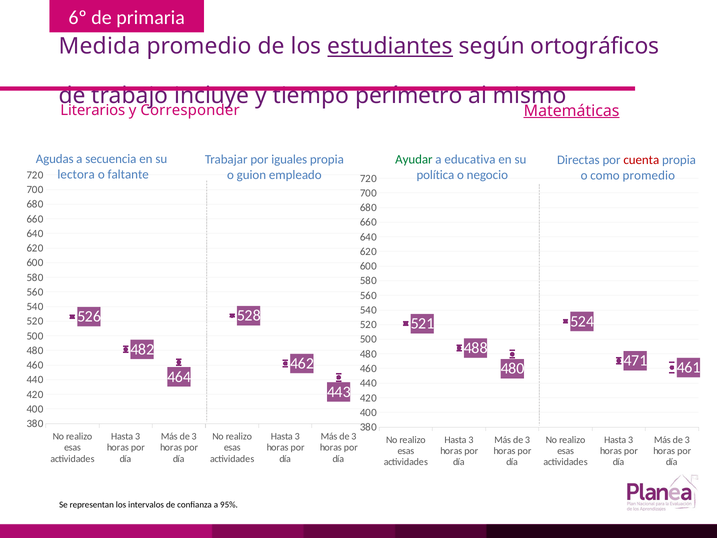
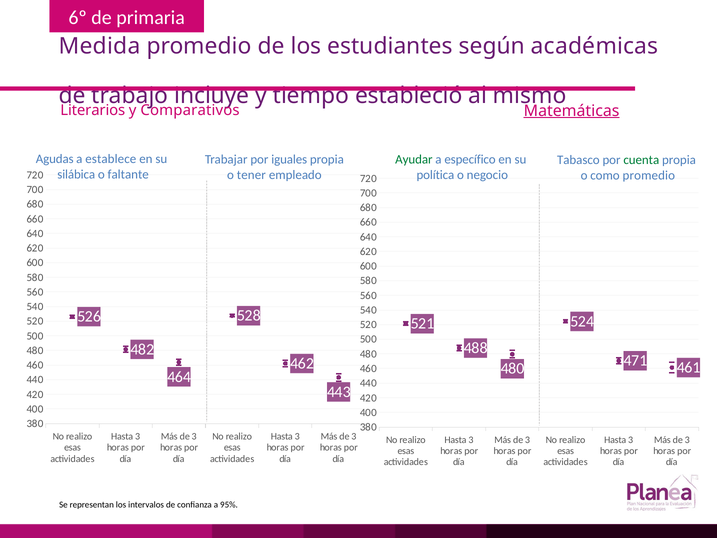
estudiantes underline: present -> none
ortográficos: ortográficos -> académicas
perímetro: perímetro -> estableció
Corresponder: Corresponder -> Comparativos
secuencia: secuencia -> establece
educativa: educativa -> específico
Directas: Directas -> Tabasco
cuenta colour: red -> green
lectora: lectora -> silábica
guion: guion -> tener
